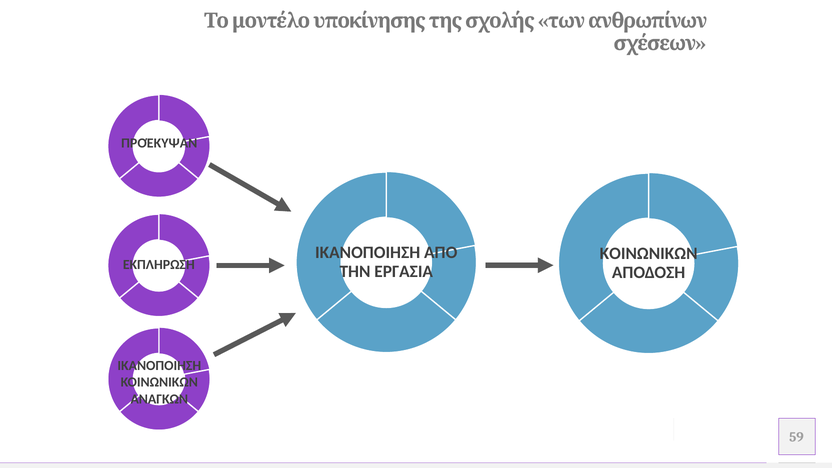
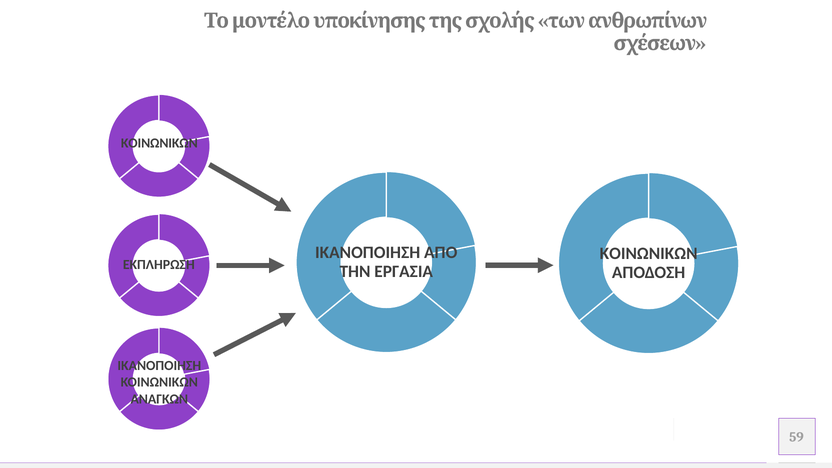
ΠΡΟΈΚΥΨΑΝ at (159, 143): ΠΡΟΈΚΥΨΑΝ -> ΚΟΙΝΩΝΙΚΩΝ
